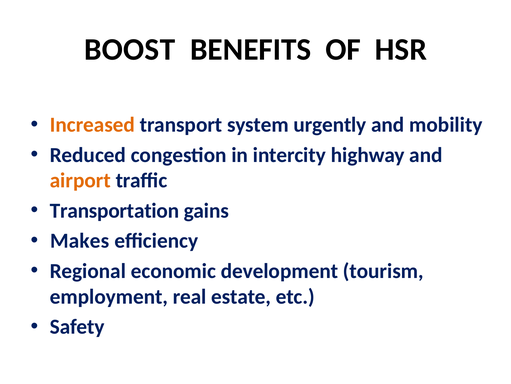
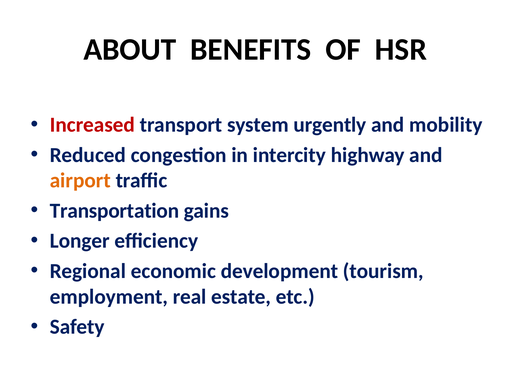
BOOST: BOOST -> ABOUT
Increased colour: orange -> red
Makes: Makes -> Longer
